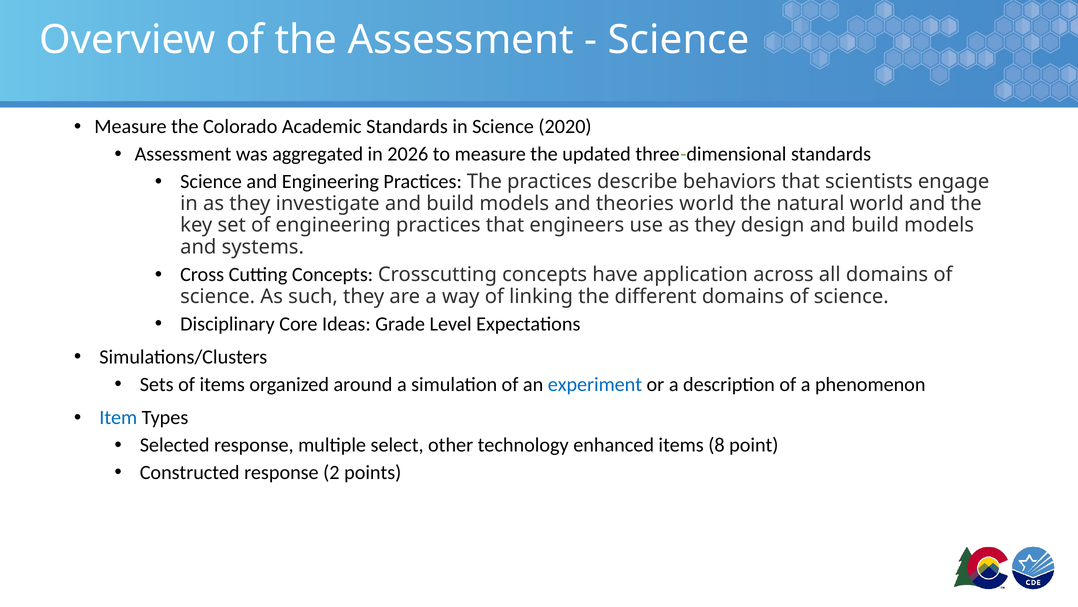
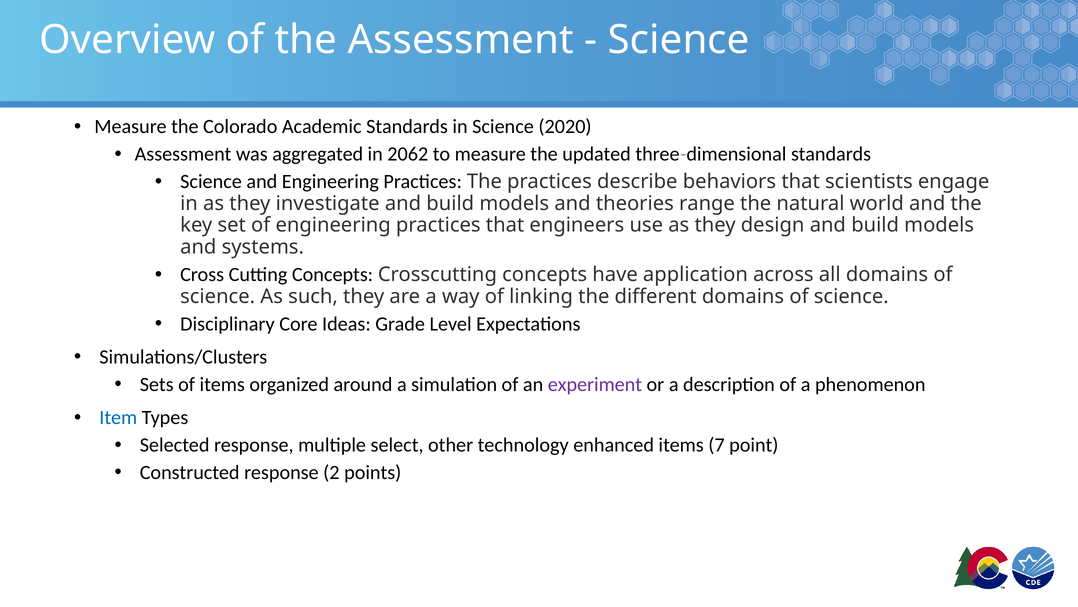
2026: 2026 -> 2062
theories world: world -> range
experiment colour: blue -> purple
8: 8 -> 7
